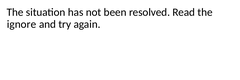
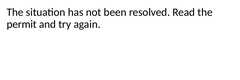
ignore: ignore -> permit
